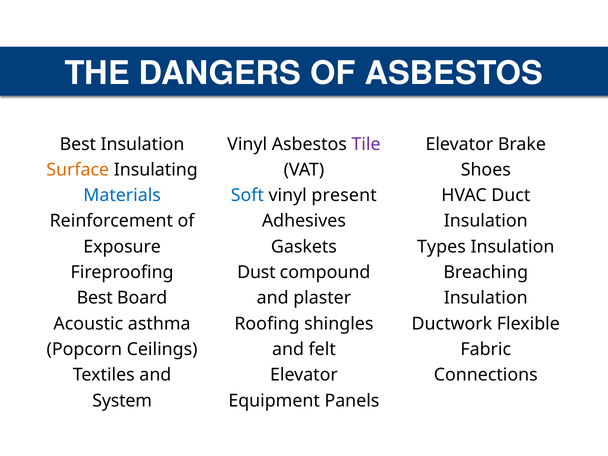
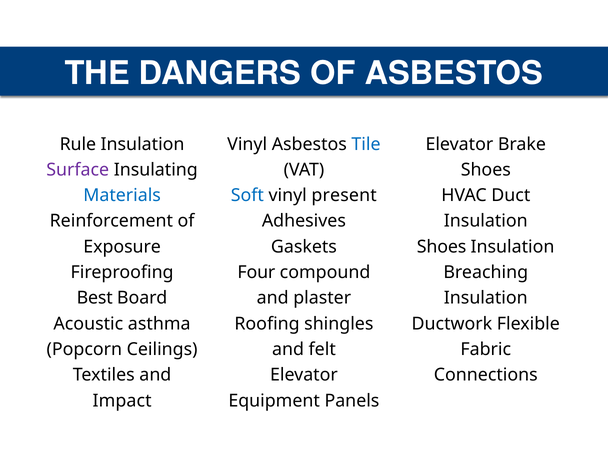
Best at (78, 144): Best -> Rule
Tile colour: purple -> blue
Surface colour: orange -> purple
Types at (441, 247): Types -> Shoes
Dust: Dust -> Four
System: System -> Impact
